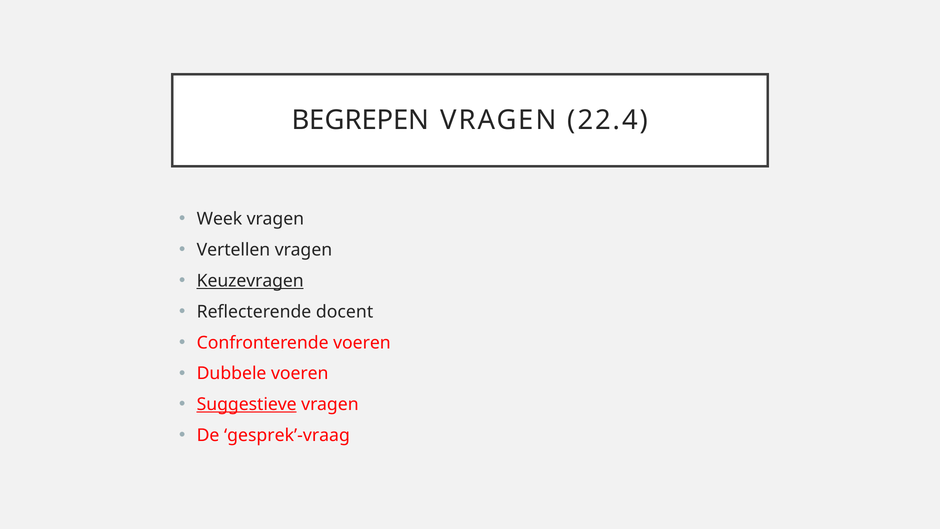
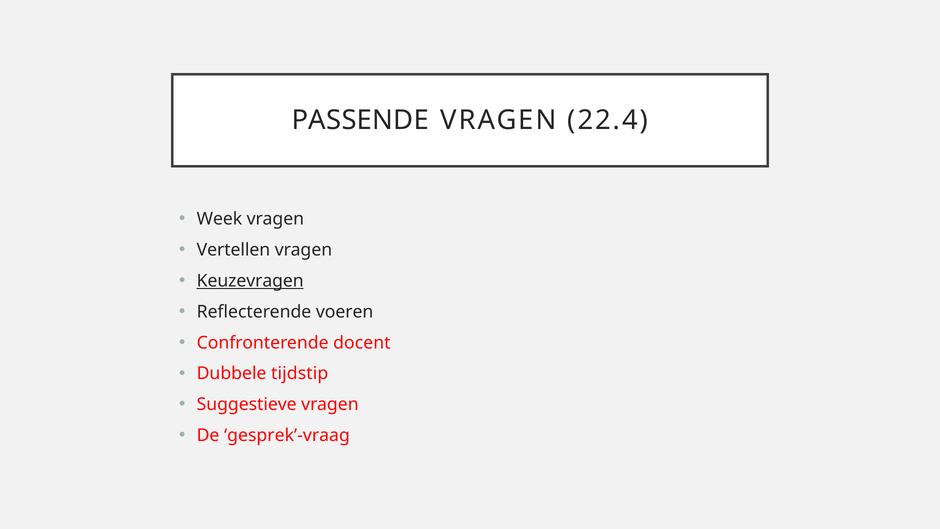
BEGREPEN: BEGREPEN -> PASSENDE
docent: docent -> voeren
Confronterende voeren: voeren -> docent
Dubbele voeren: voeren -> tijdstip
Suggestieve underline: present -> none
